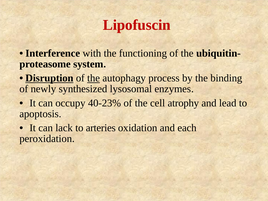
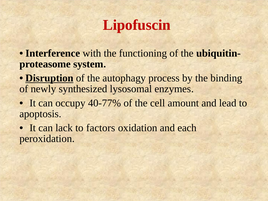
the at (94, 78) underline: present -> none
40-23%: 40-23% -> 40-77%
atrophy: atrophy -> amount
arteries: arteries -> factors
